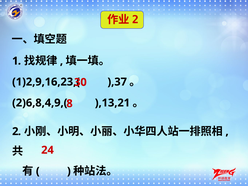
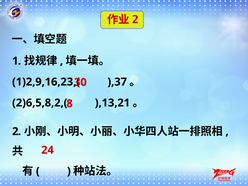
2)6,8,4,9,(: 2)6,8,4,9,( -> 2)6,5,8,2,(
